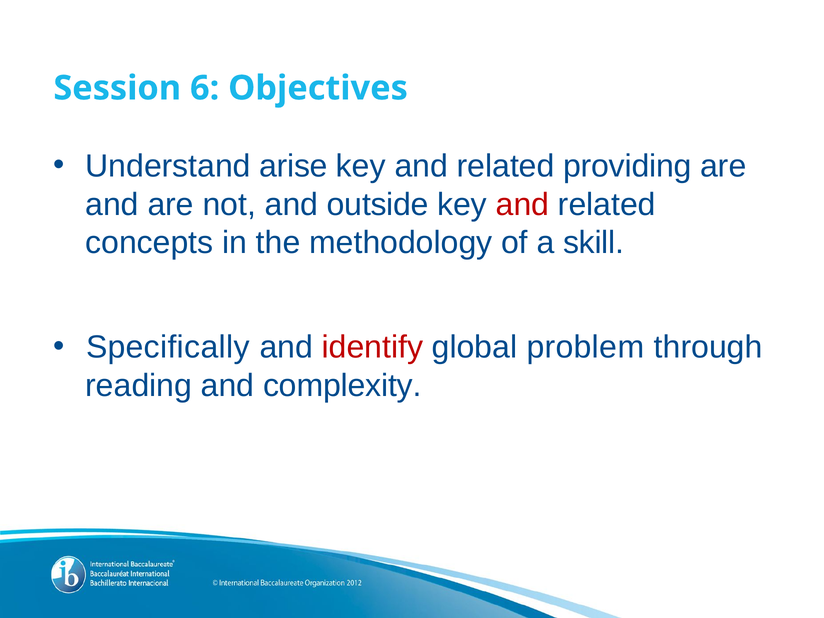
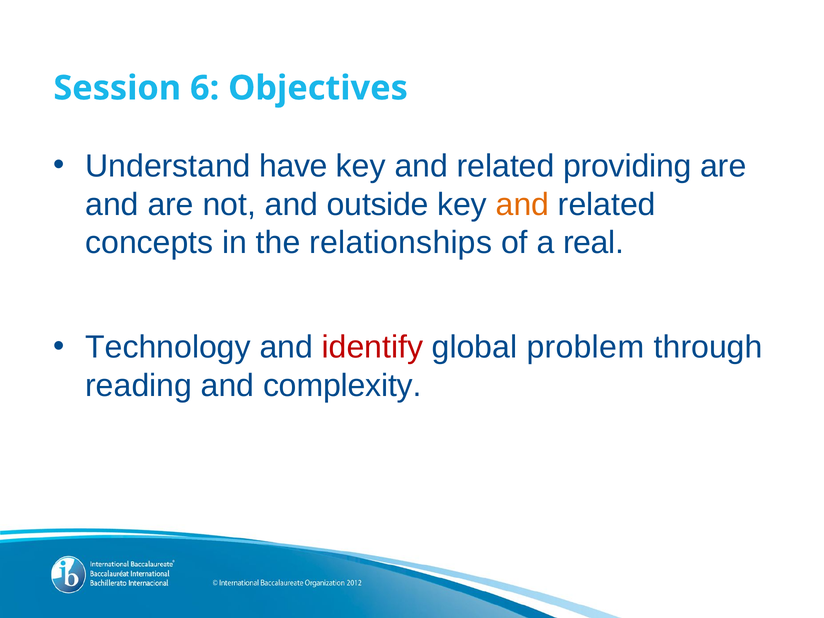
arise: arise -> have
and at (522, 204) colour: red -> orange
methodology: methodology -> relationships
skill: skill -> real
Specifically: Specifically -> Technology
